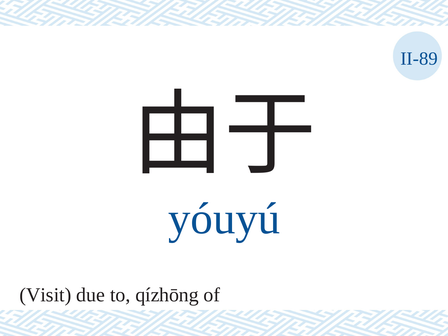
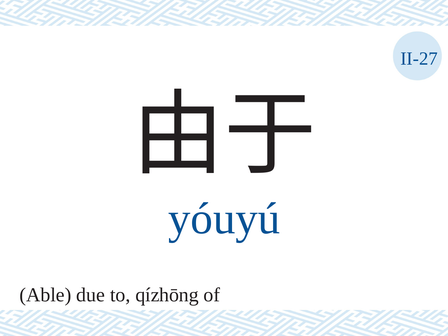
II-89: II-89 -> II-27
Visit: Visit -> Able
